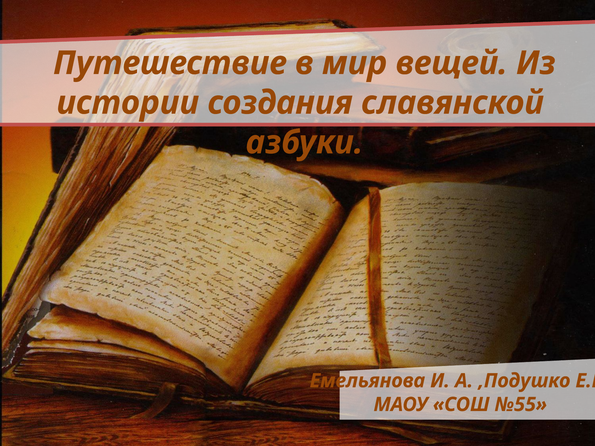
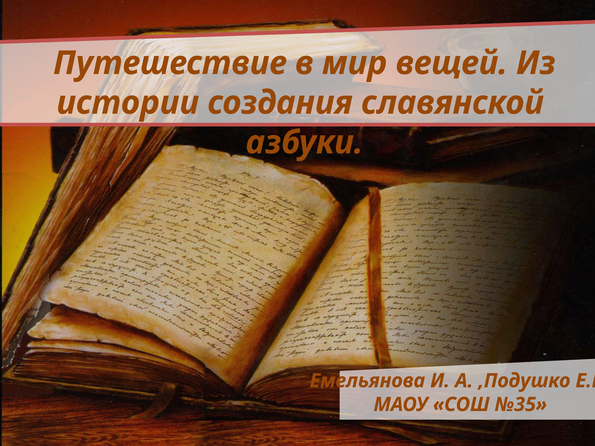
№55: №55 -> №35
